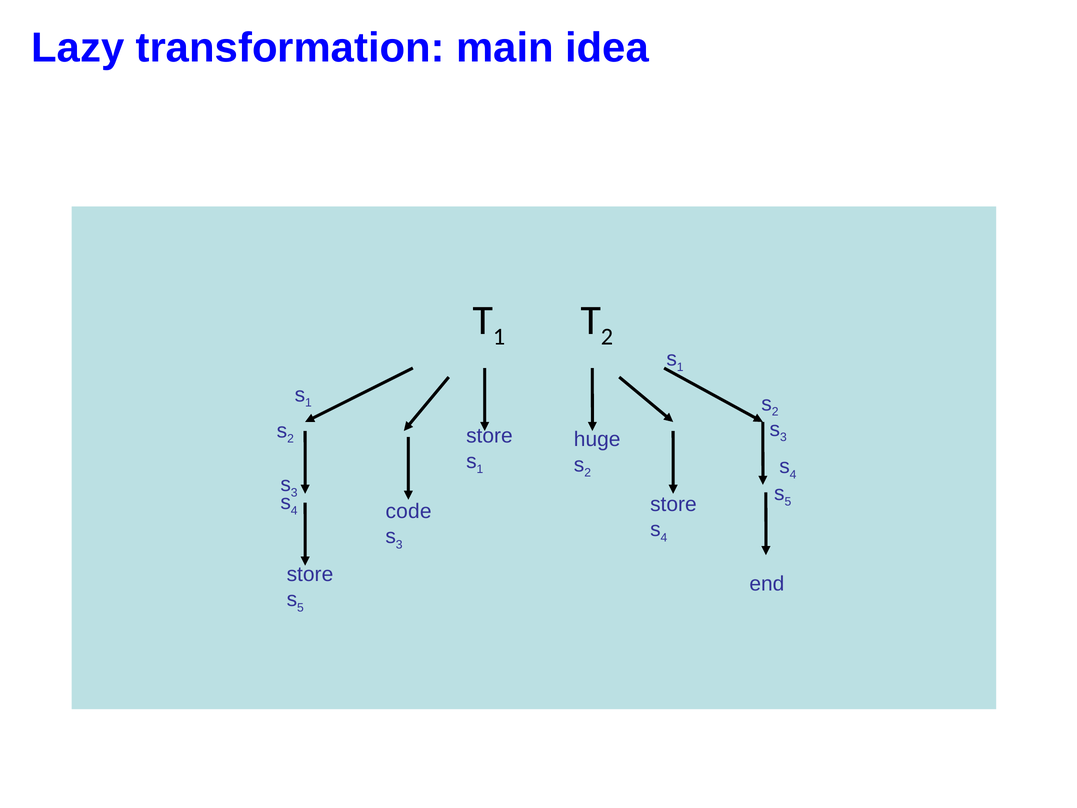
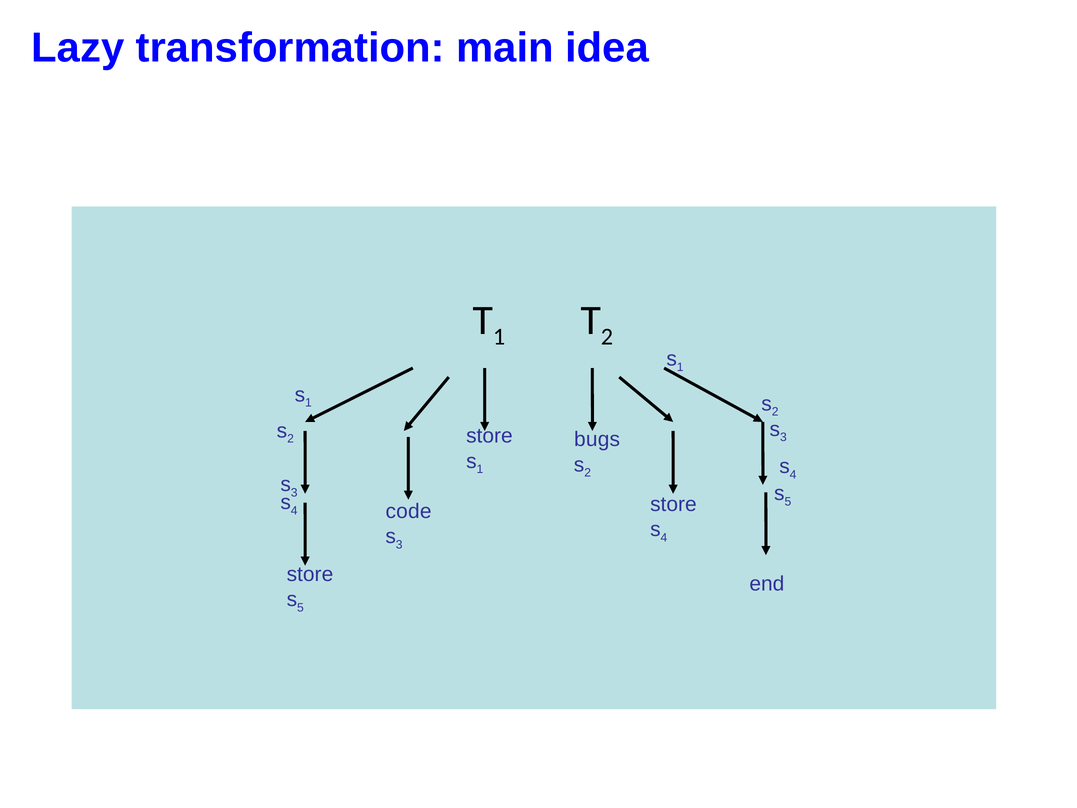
huge: huge -> bugs
